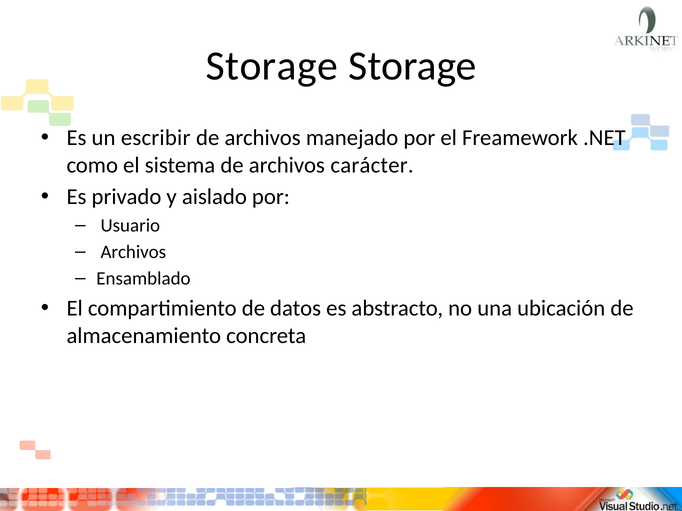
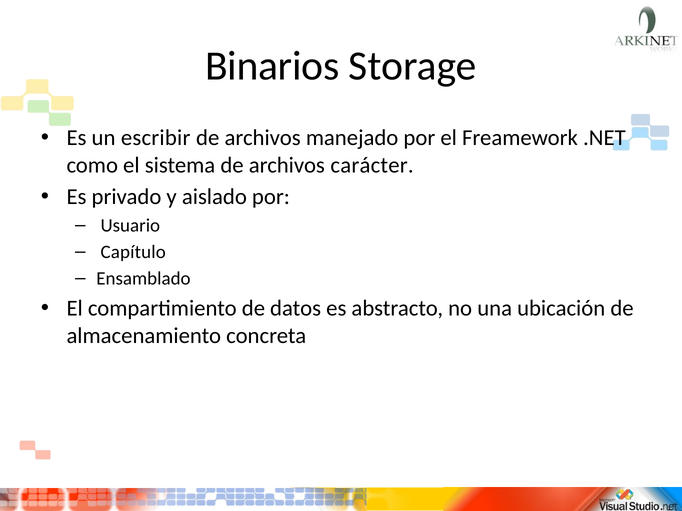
Storage at (272, 66): Storage -> Binarios
Archivos at (133, 252): Archivos -> Capítulo
